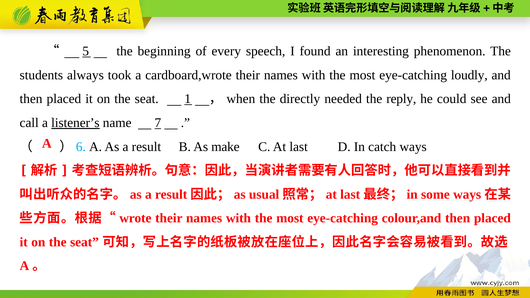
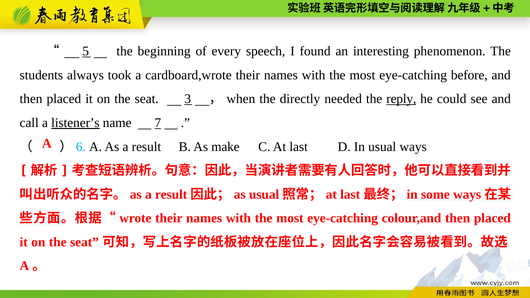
loudly: loudly -> before
1: 1 -> 3
reply underline: none -> present
catch: catch -> usual
